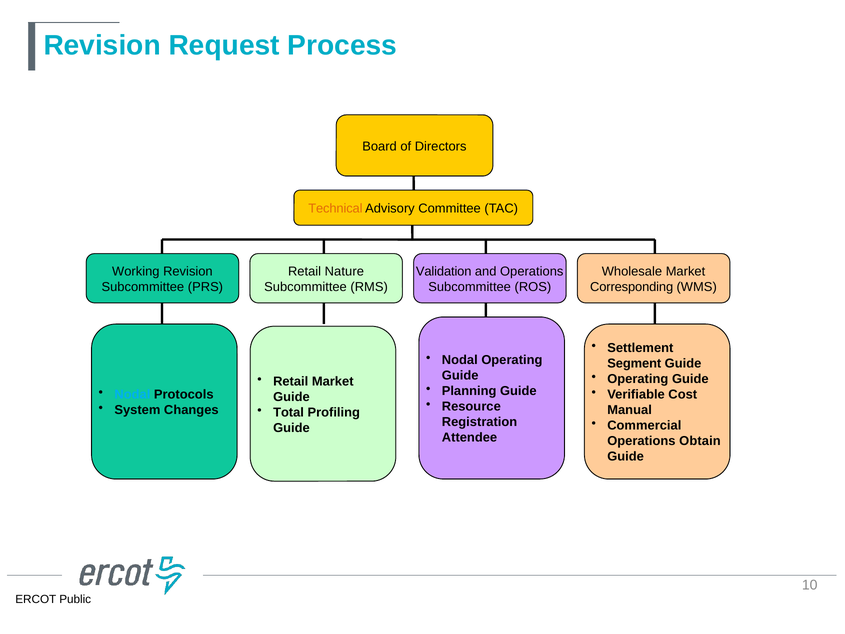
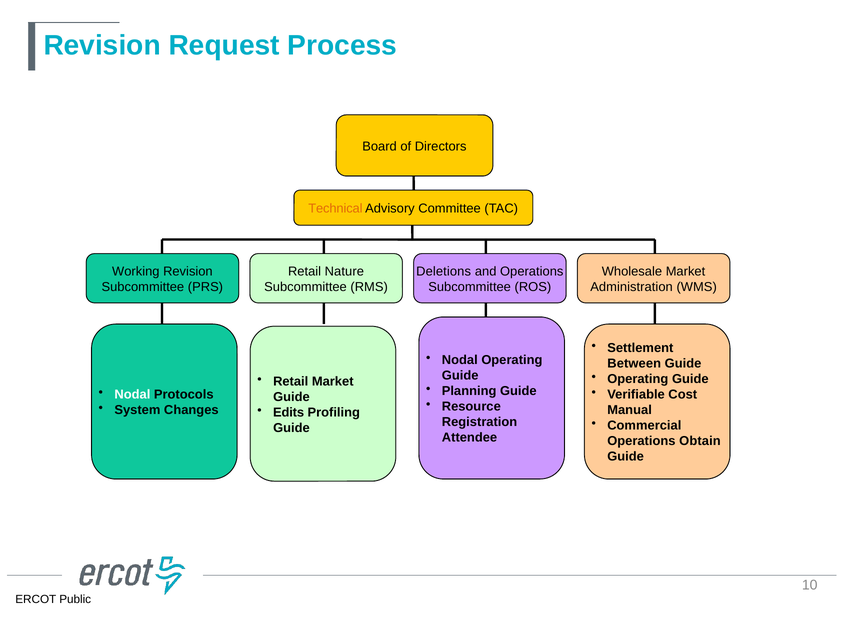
Validation: Validation -> Deletions
Corresponding: Corresponding -> Administration
Segment: Segment -> Between
Nodal at (132, 395) colour: light blue -> white
Total: Total -> Edits
